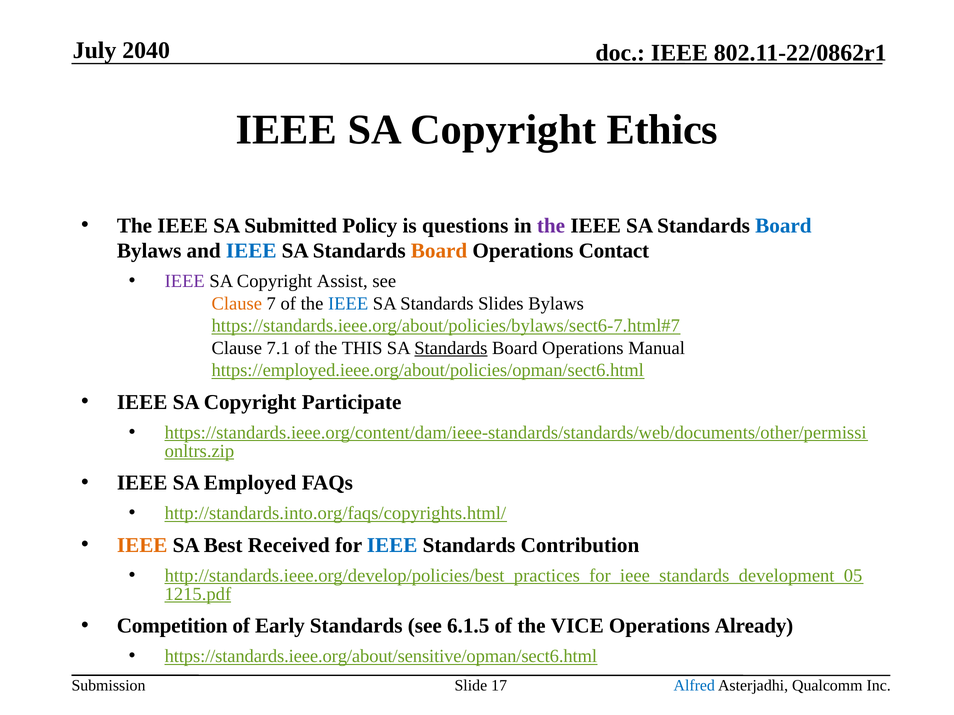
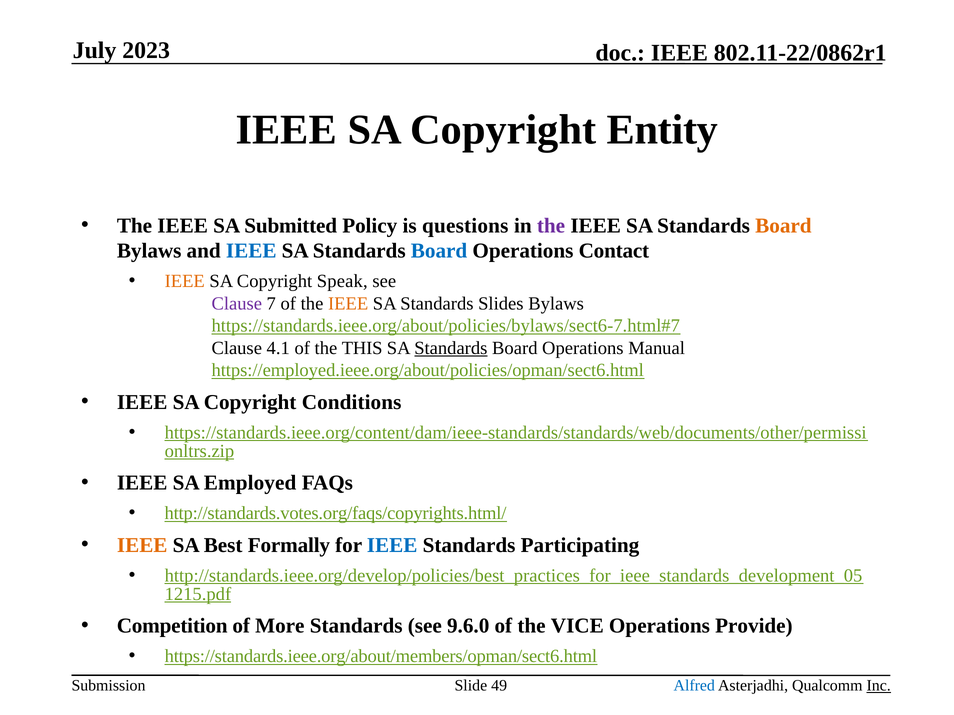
2040: 2040 -> 2023
Ethics: Ethics -> Entity
Board at (783, 226) colour: blue -> orange
Board at (439, 251) colour: orange -> blue
IEEE at (185, 281) colour: purple -> orange
Assist: Assist -> Speak
Clause at (237, 304) colour: orange -> purple
IEEE at (348, 304) colour: blue -> orange
7.1: 7.1 -> 4.1
Participate: Participate -> Conditions
http://standards.into.org/faqs/copyrights.html/: http://standards.into.org/faqs/copyrights.html/ -> http://standards.votes.org/faqs/copyrights.html/
Received: Received -> Formally
Contribution: Contribution -> Participating
Early: Early -> More
6.1.5: 6.1.5 -> 9.6.0
Already: Already -> Provide
https://standards.ieee.org/about/sensitive/opman/sect6.html: https://standards.ieee.org/about/sensitive/opman/sect6.html -> https://standards.ieee.org/about/members/opman/sect6.html
17: 17 -> 49
Inc underline: none -> present
